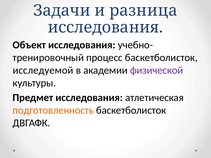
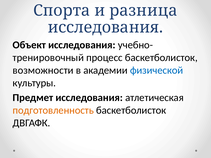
Задачи: Задачи -> Спорта
исследуемой: исследуемой -> возможности
физической colour: purple -> blue
